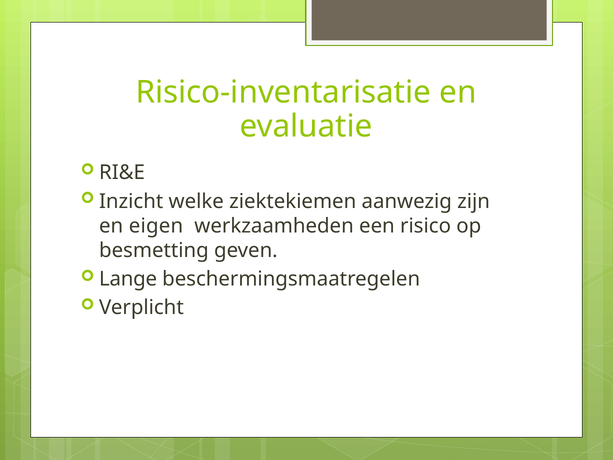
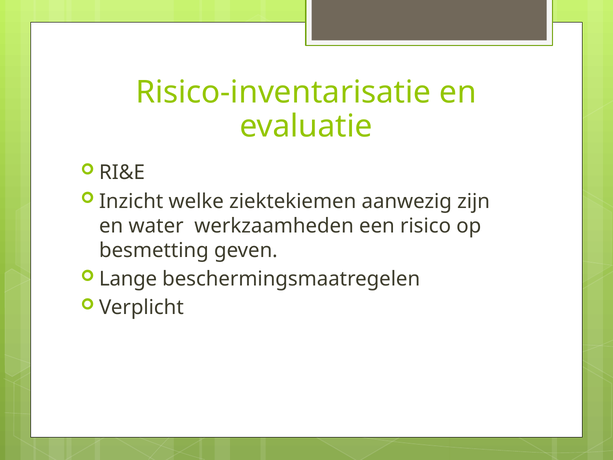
eigen: eigen -> water
